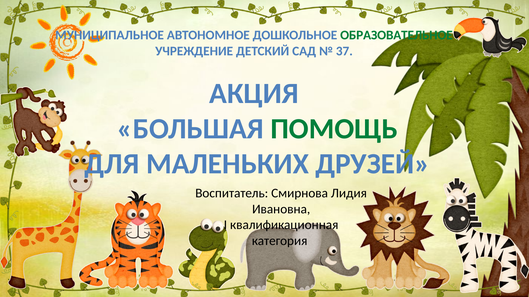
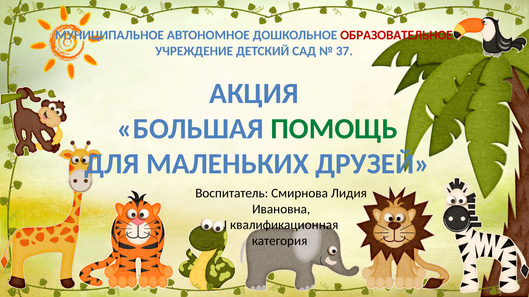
ОБРАЗОВАТЕЛЬНОЕ colour: green -> red
